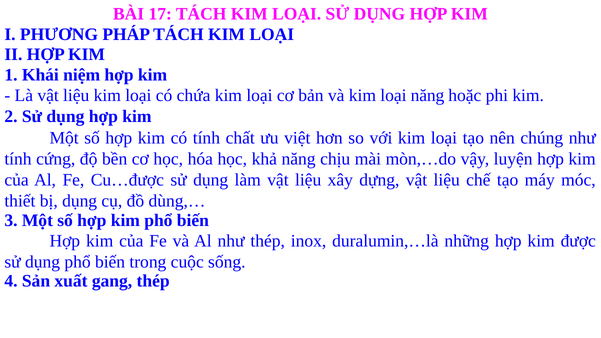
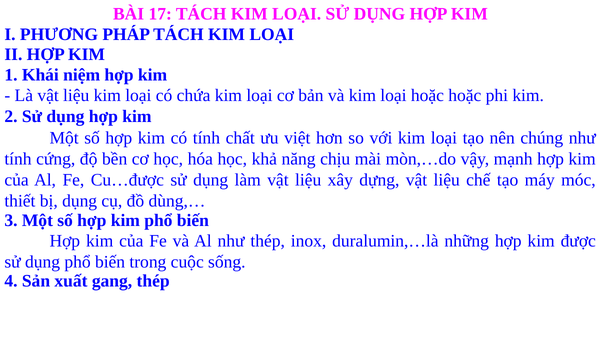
loại năng: năng -> hoặc
luyện: luyện -> mạnh
